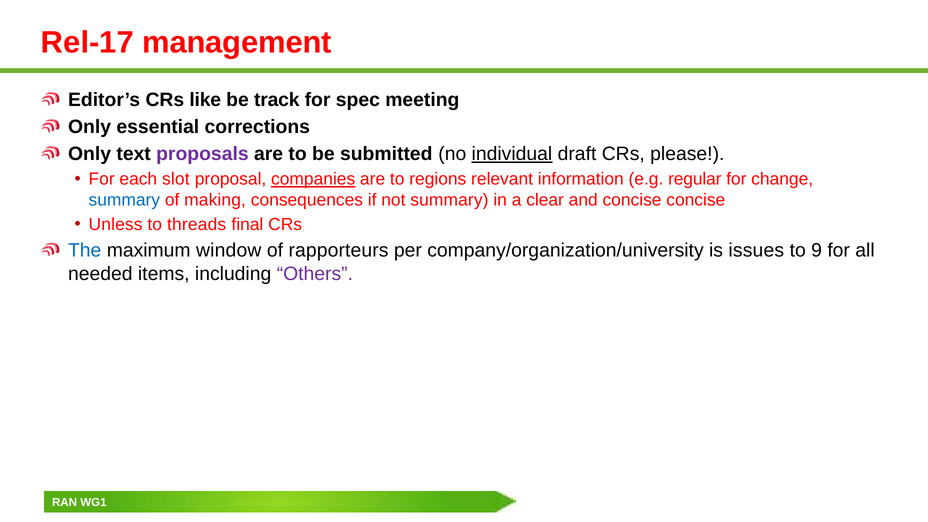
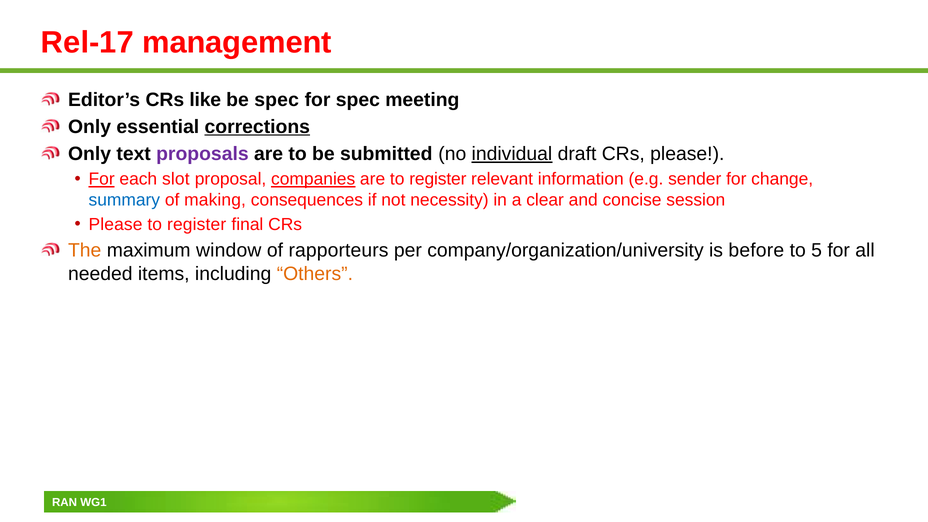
be track: track -> spec
corrections underline: none -> present
For at (102, 179) underline: none -> present
are to regions: regions -> register
regular: regular -> sender
not summary: summary -> necessity
concise concise: concise -> session
Unless at (116, 224): Unless -> Please
threads at (197, 224): threads -> register
The colour: blue -> orange
issues: issues -> before
9: 9 -> 5
Others colour: purple -> orange
